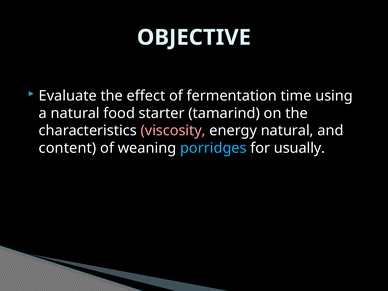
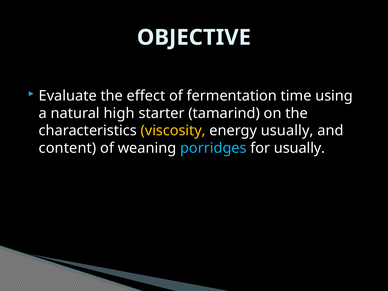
food: food -> high
viscosity colour: pink -> yellow
energy natural: natural -> usually
